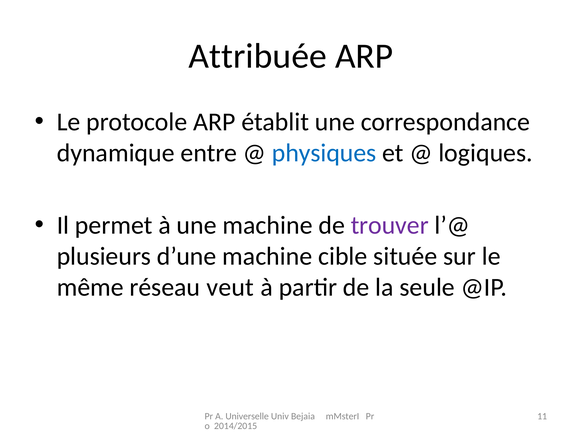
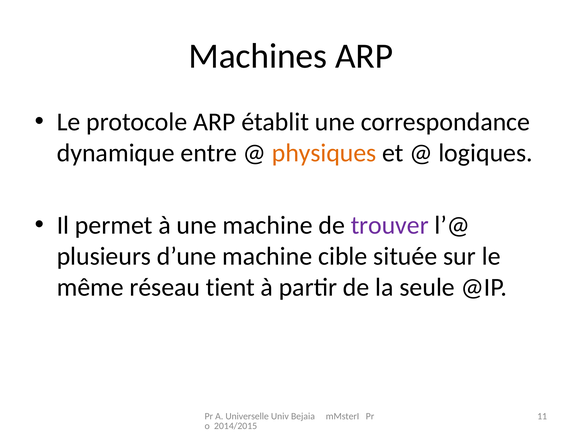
Attribuée: Attribuée -> Machines
physiques colour: blue -> orange
veut: veut -> tient
